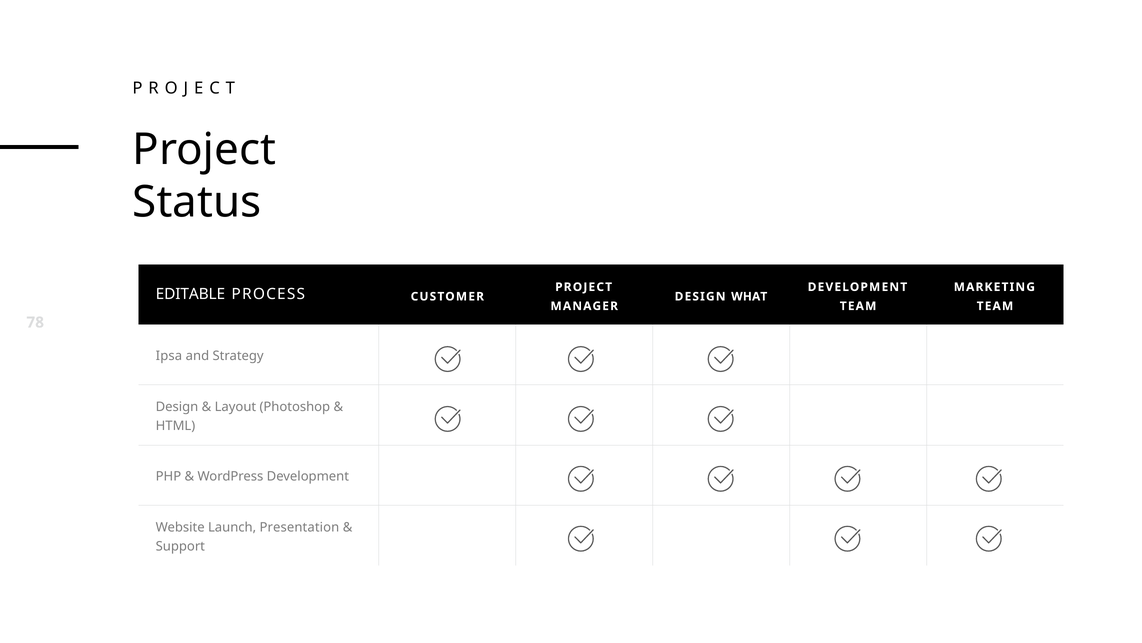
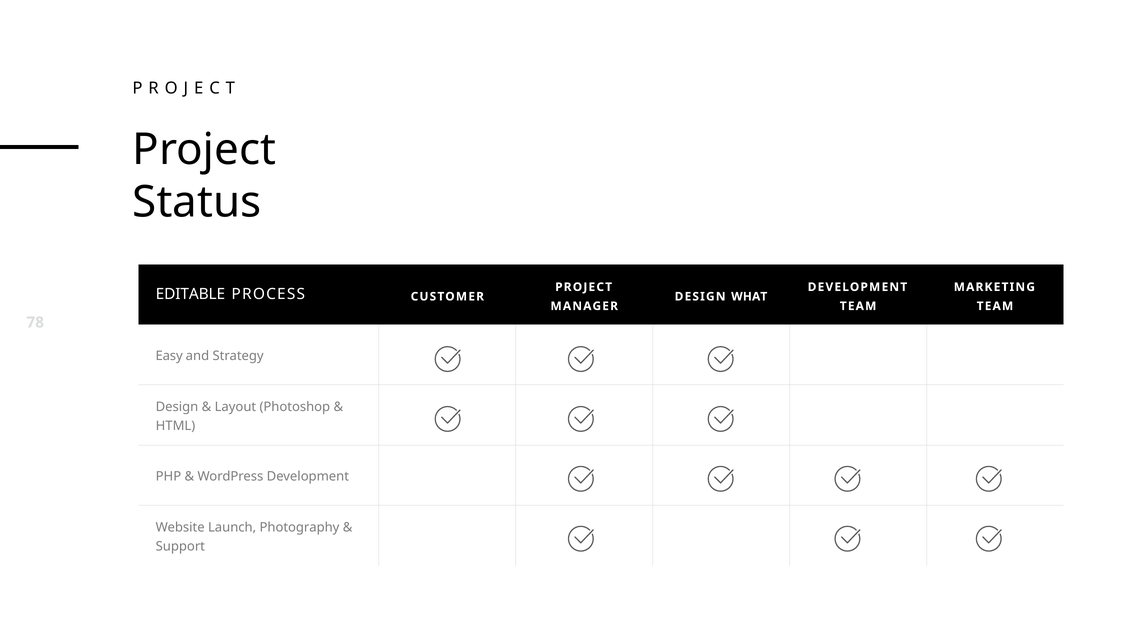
Ipsa: Ipsa -> Easy
Presentation: Presentation -> Photography
